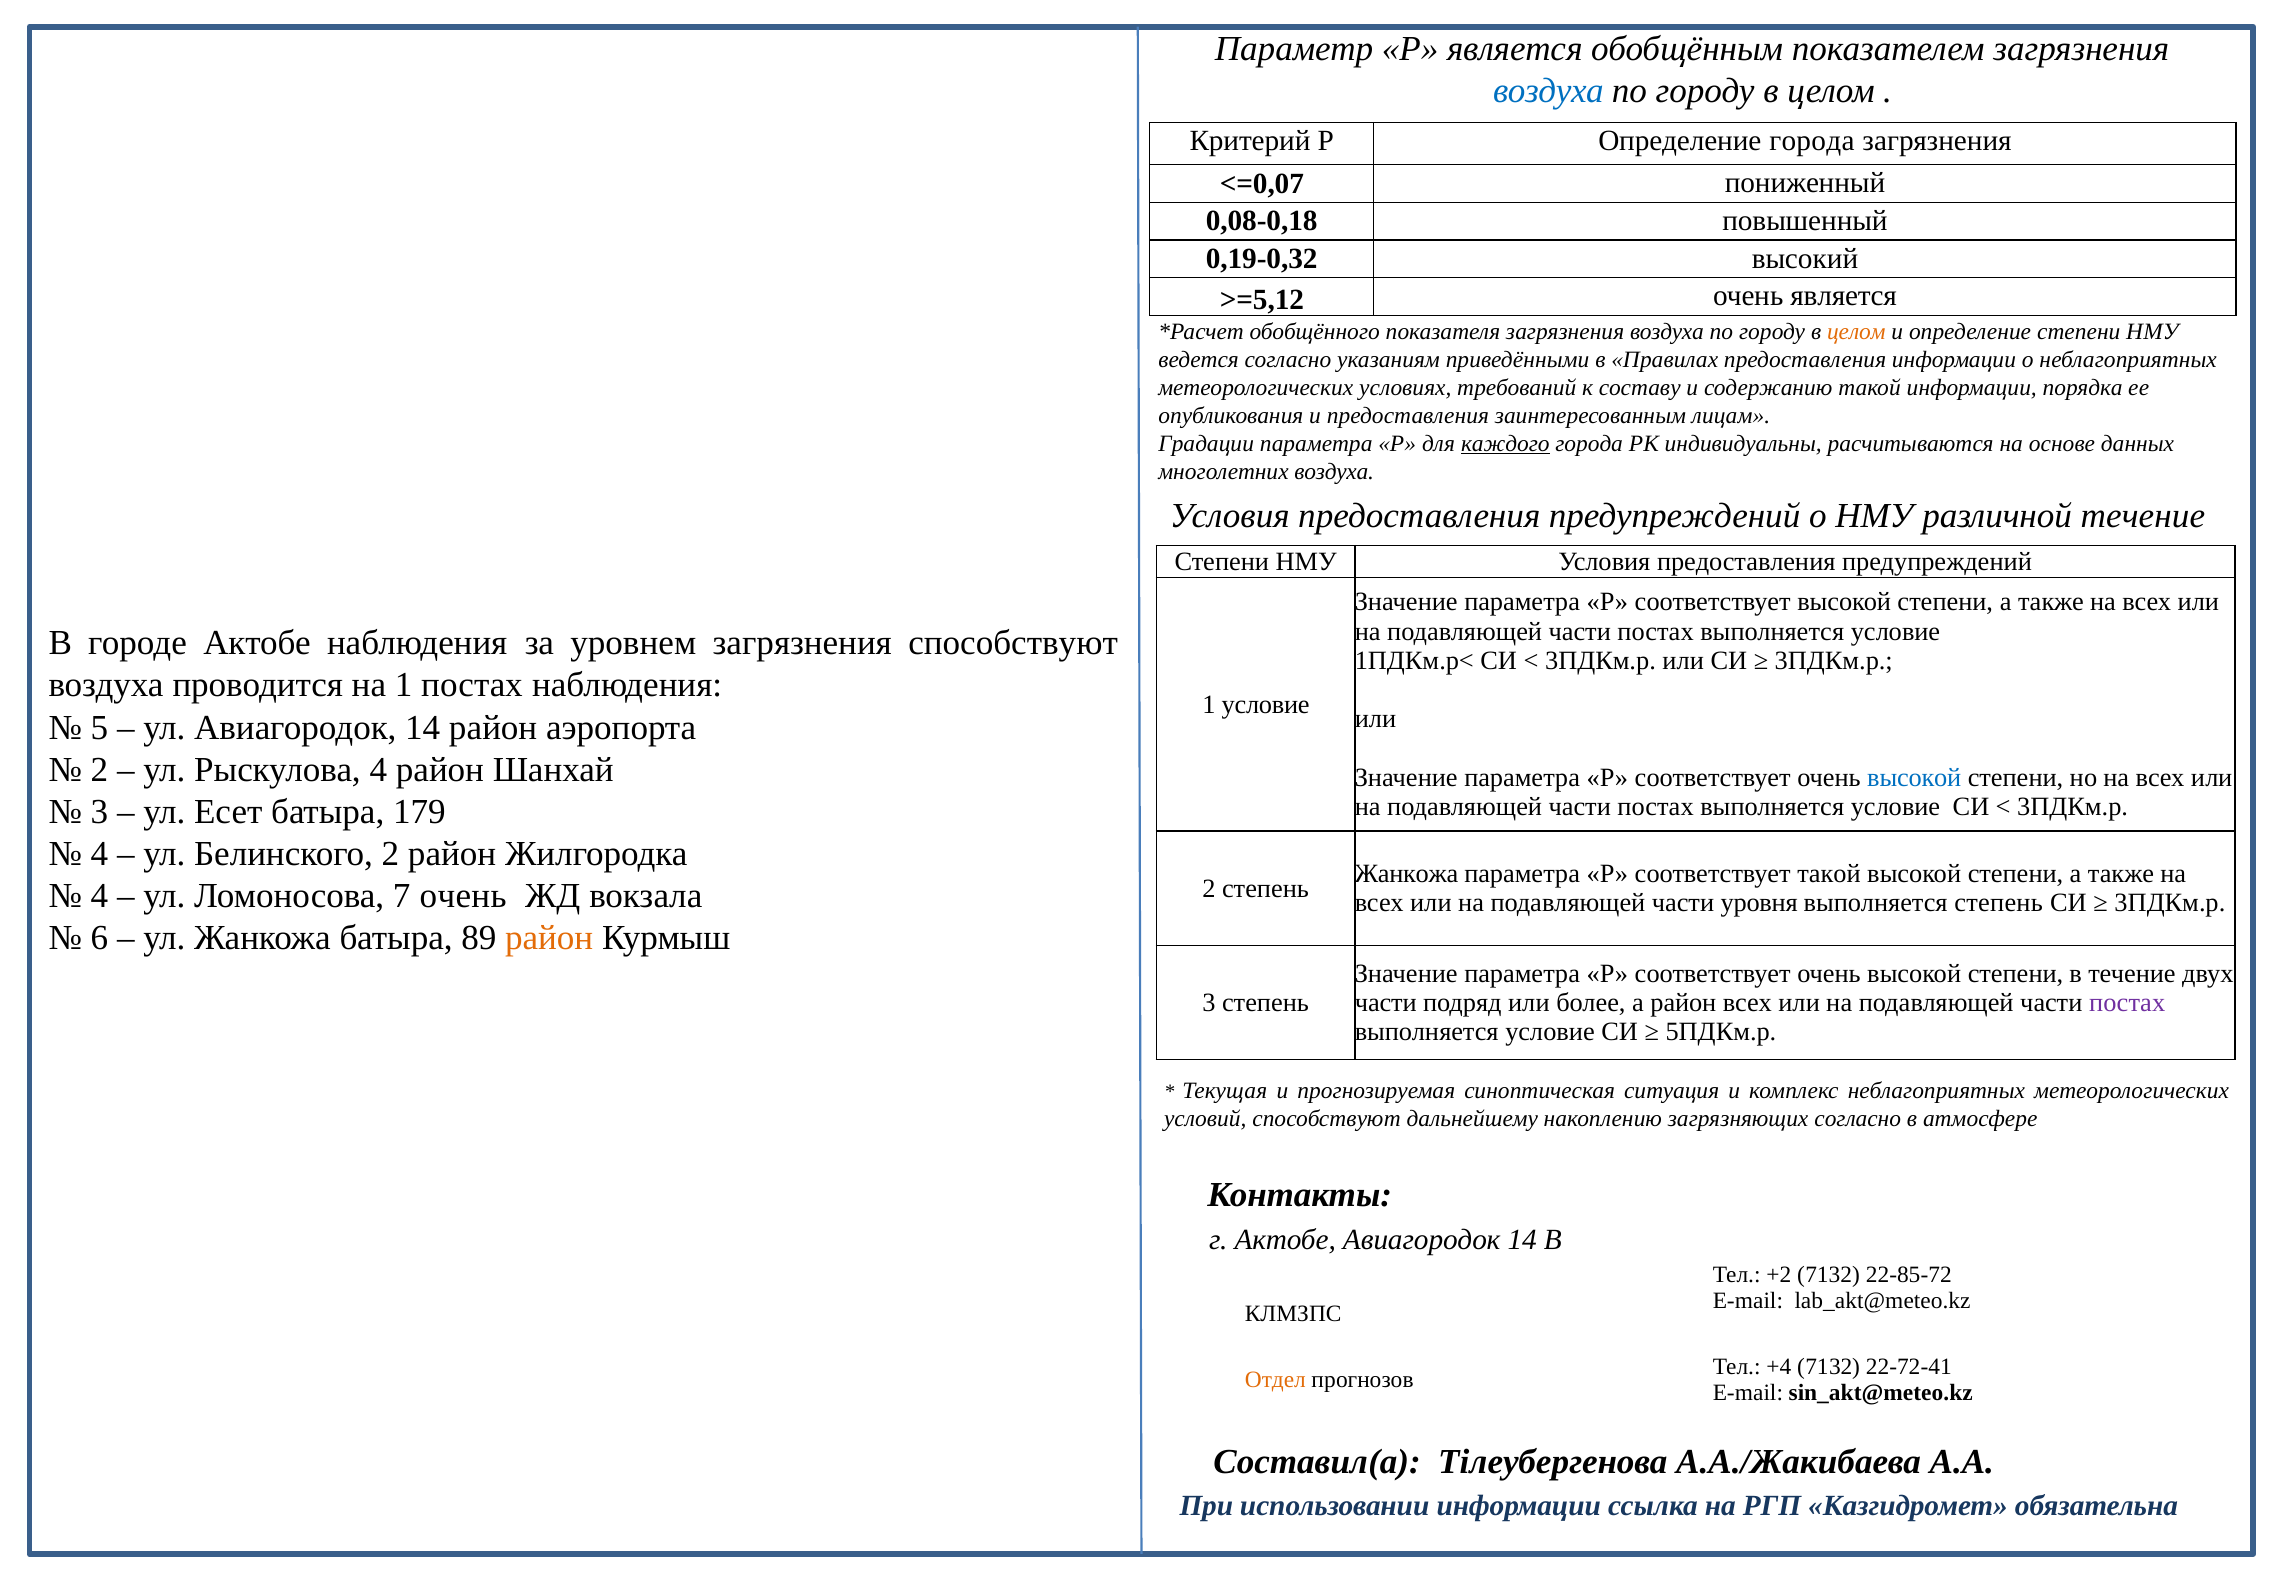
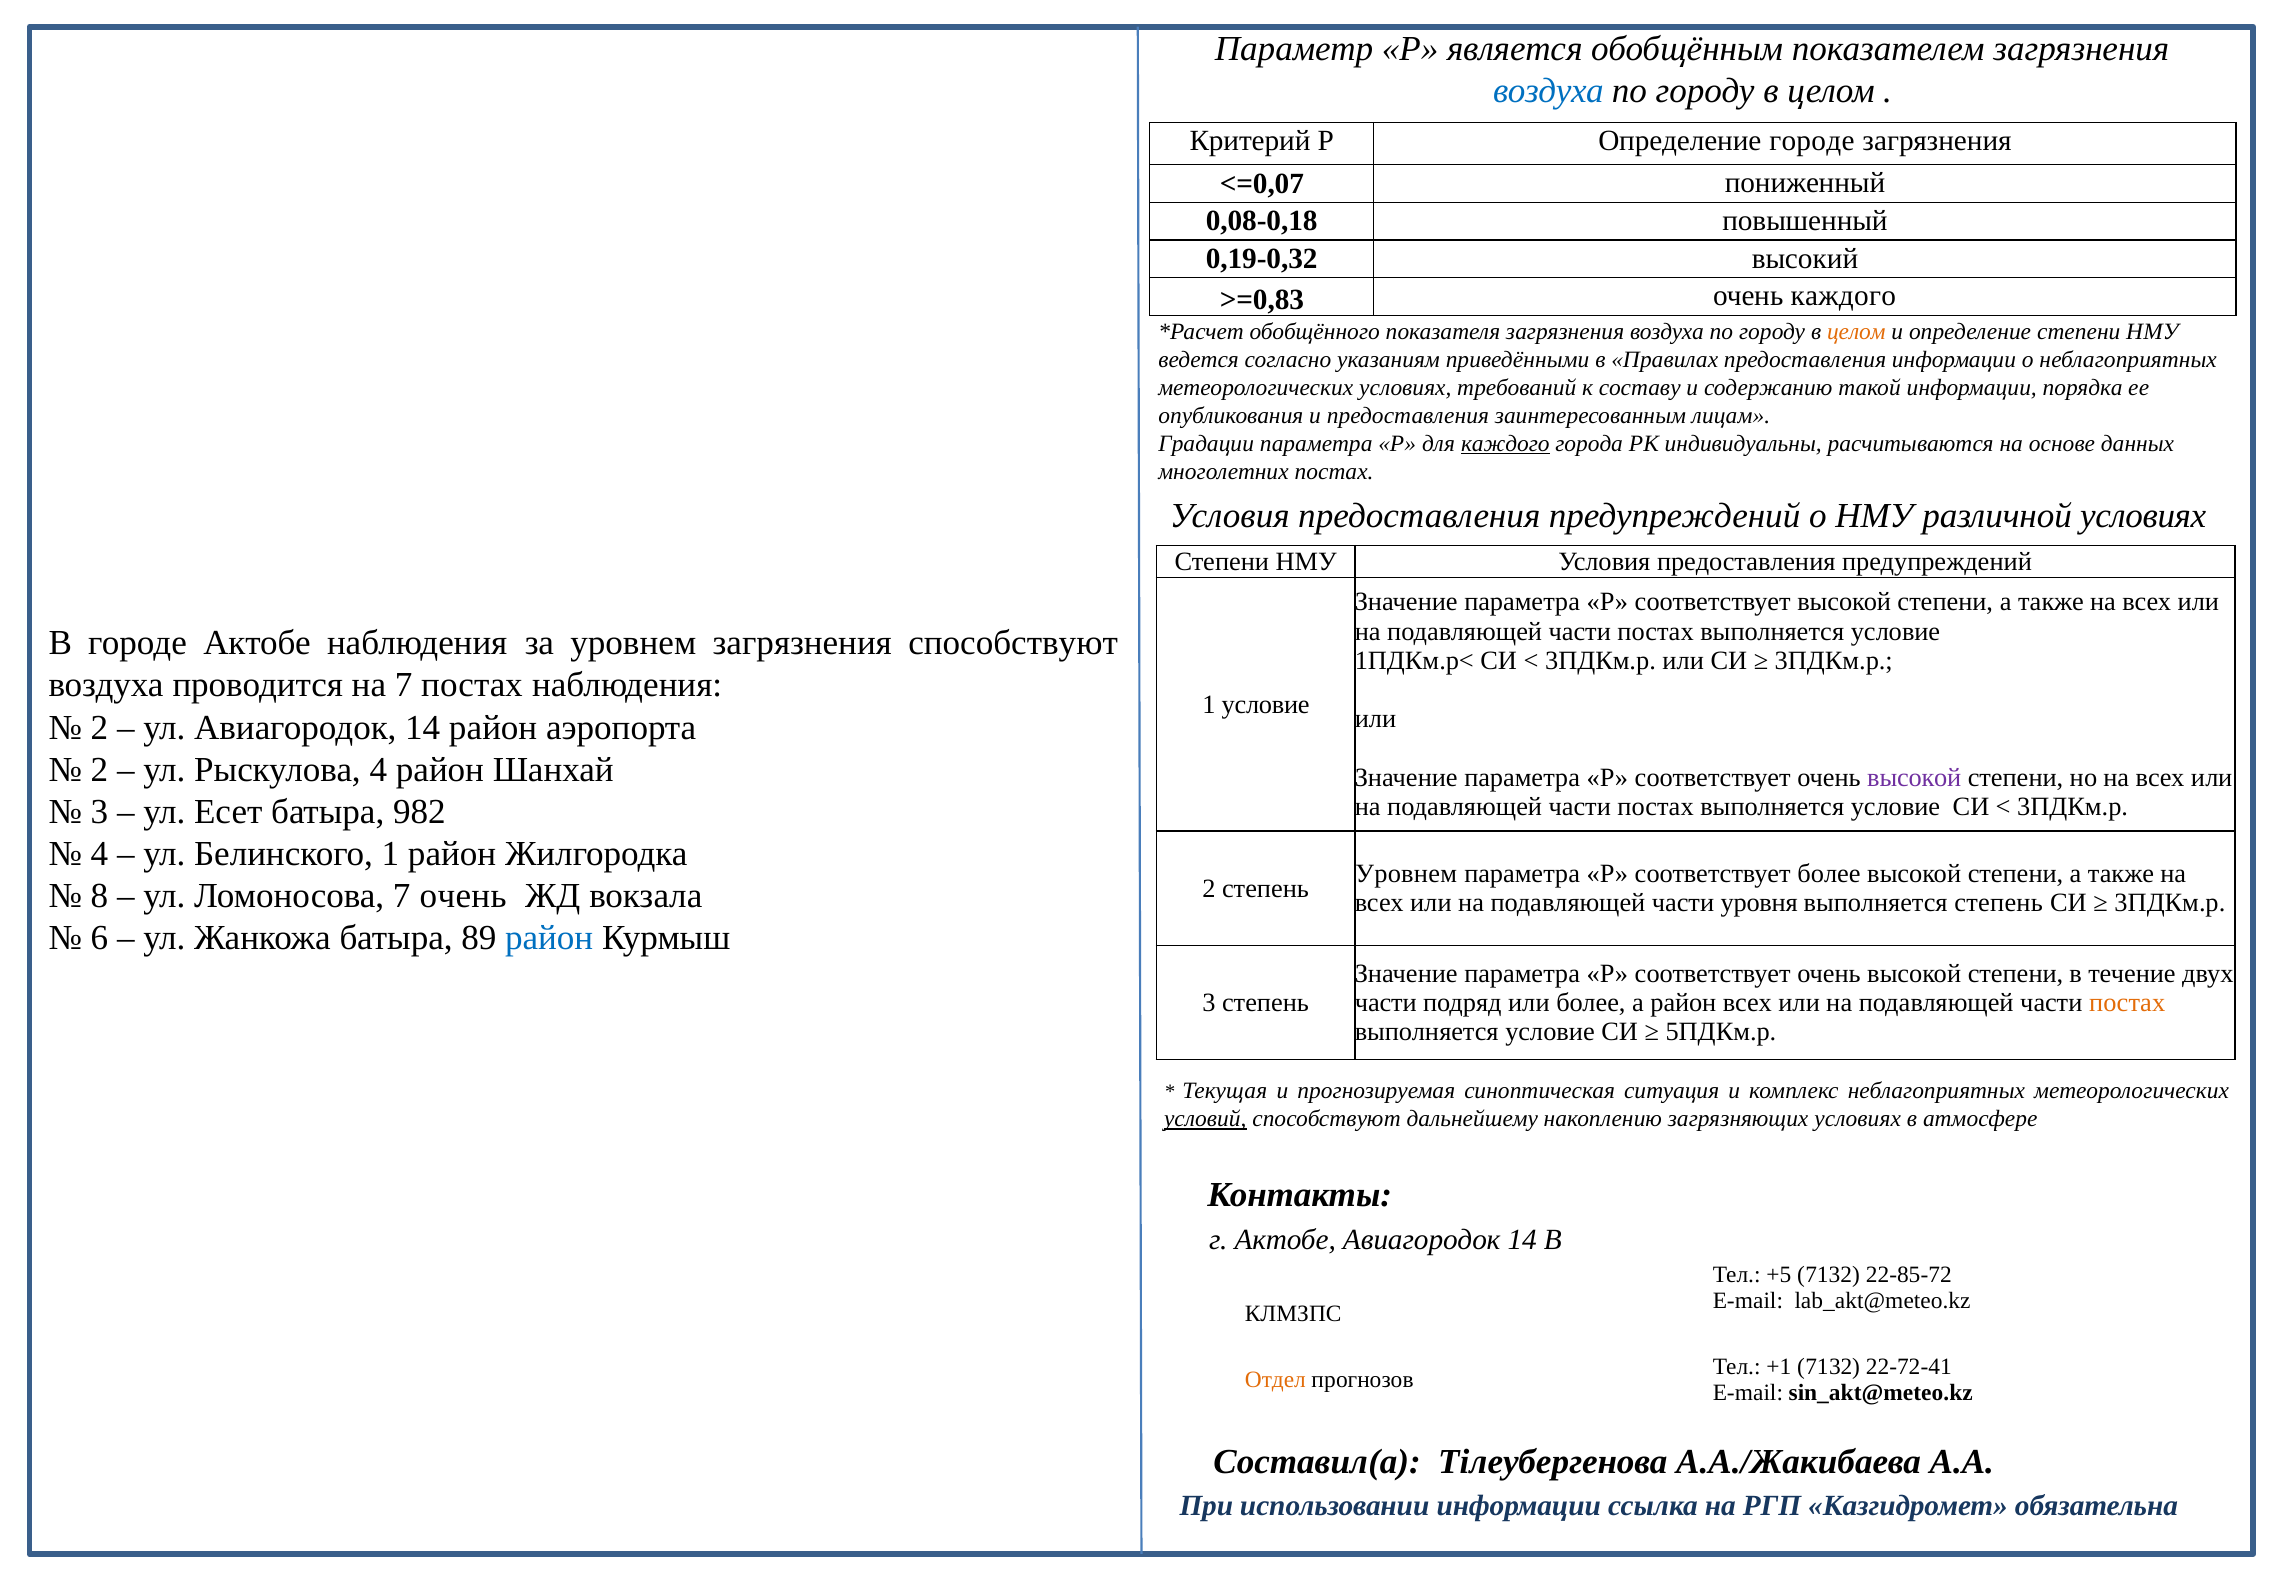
Определение города: города -> городе
>=5,12: >=5,12 -> >=0,83
очень является: является -> каждого
многолетних воздуха: воздуха -> постах
различной течение: течение -> условиях
на 1: 1 -> 7
5 at (99, 727): 5 -> 2
высокой at (1914, 777) colour: blue -> purple
179: 179 -> 982
Белинского 2: 2 -> 1
Жанкожа at (1406, 873): Жанкожа -> Уровнем
соответствует такой: такой -> более
4 at (99, 896): 4 -> 8
район at (549, 938) colour: orange -> blue
постах at (2127, 1002) colour: purple -> orange
условий underline: none -> present
загрязняющих согласно: согласно -> условиях
+2: +2 -> +5
+4: +4 -> +1
